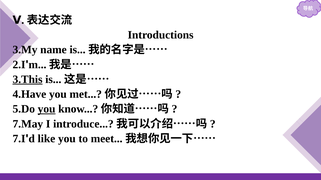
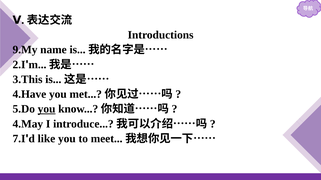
3.My: 3.My -> 9.My
3.This underline: present -> none
7.May: 7.May -> 4.May
